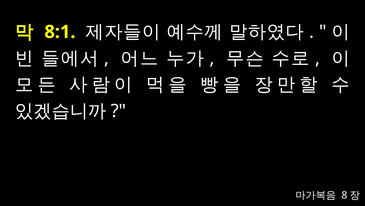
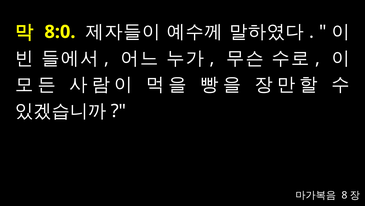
8:1: 8:1 -> 8:0
